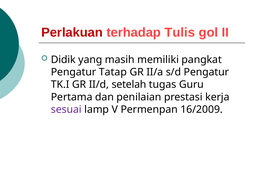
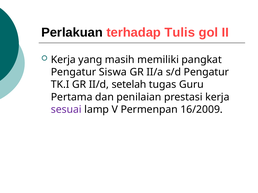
Perlakuan colour: red -> black
Didik at (63, 60): Didik -> Kerja
Tatap: Tatap -> Siswa
